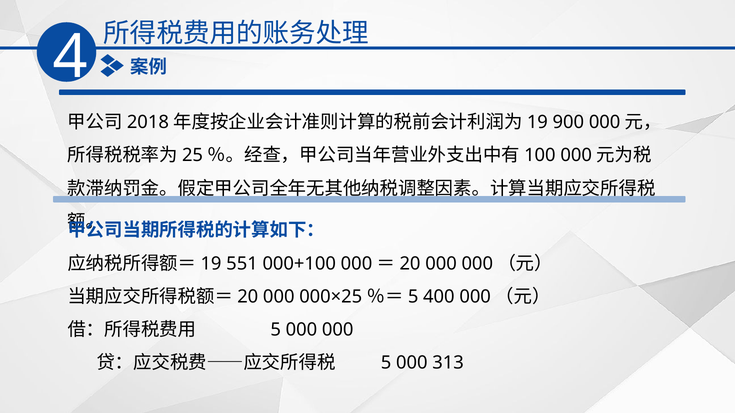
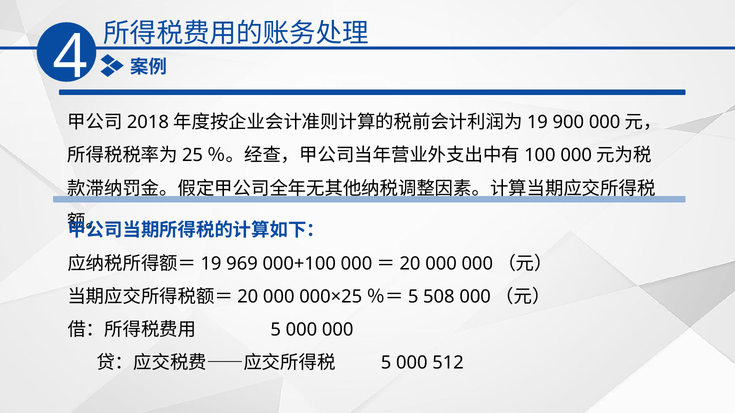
551: 551 -> 969
400: 400 -> 508
313: 313 -> 512
